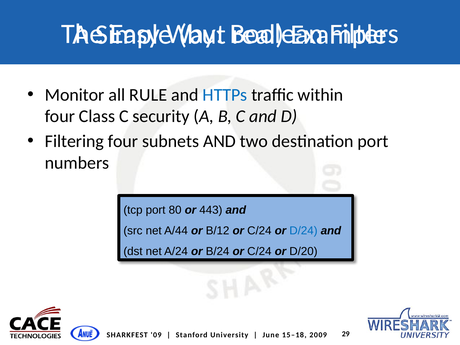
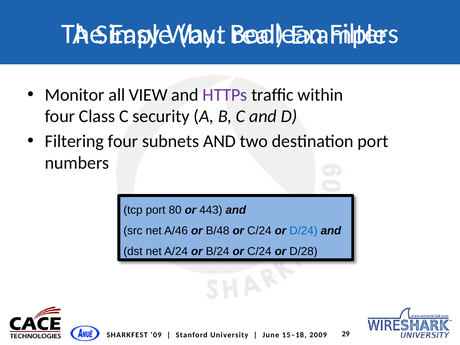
RULE: RULE -> VIEW
HTTPs colour: blue -> purple
A/44: A/44 -> A/46
B/12: B/12 -> B/48
D/20: D/20 -> D/28
